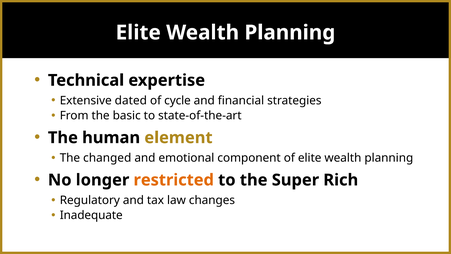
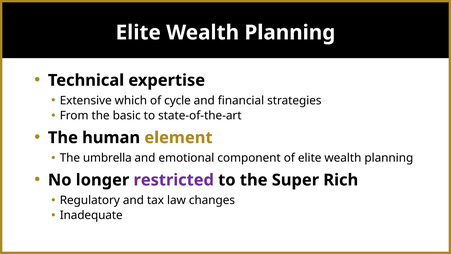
dated: dated -> which
changed: changed -> umbrella
restricted colour: orange -> purple
